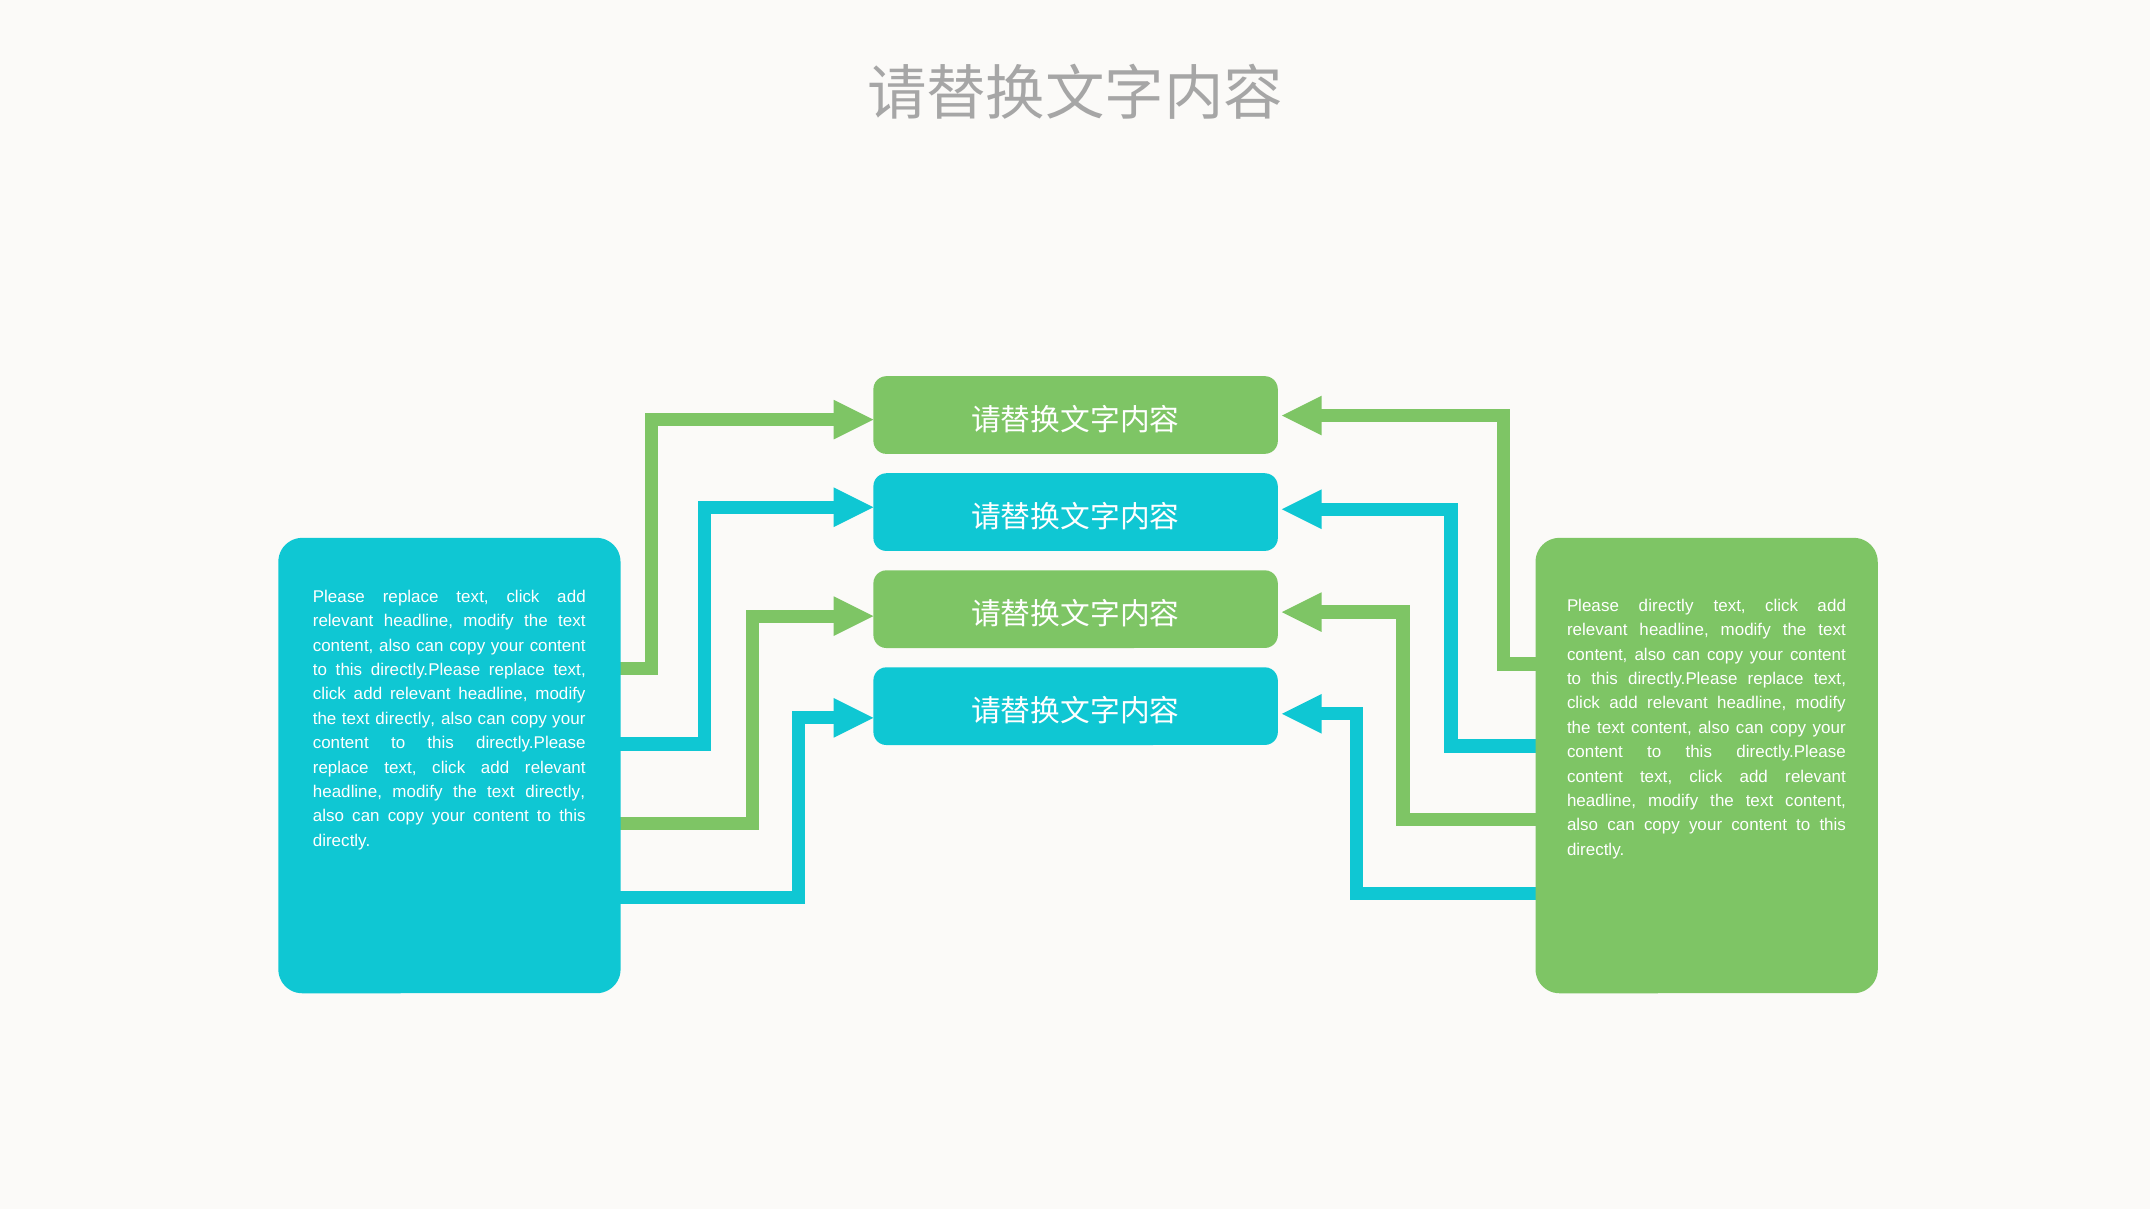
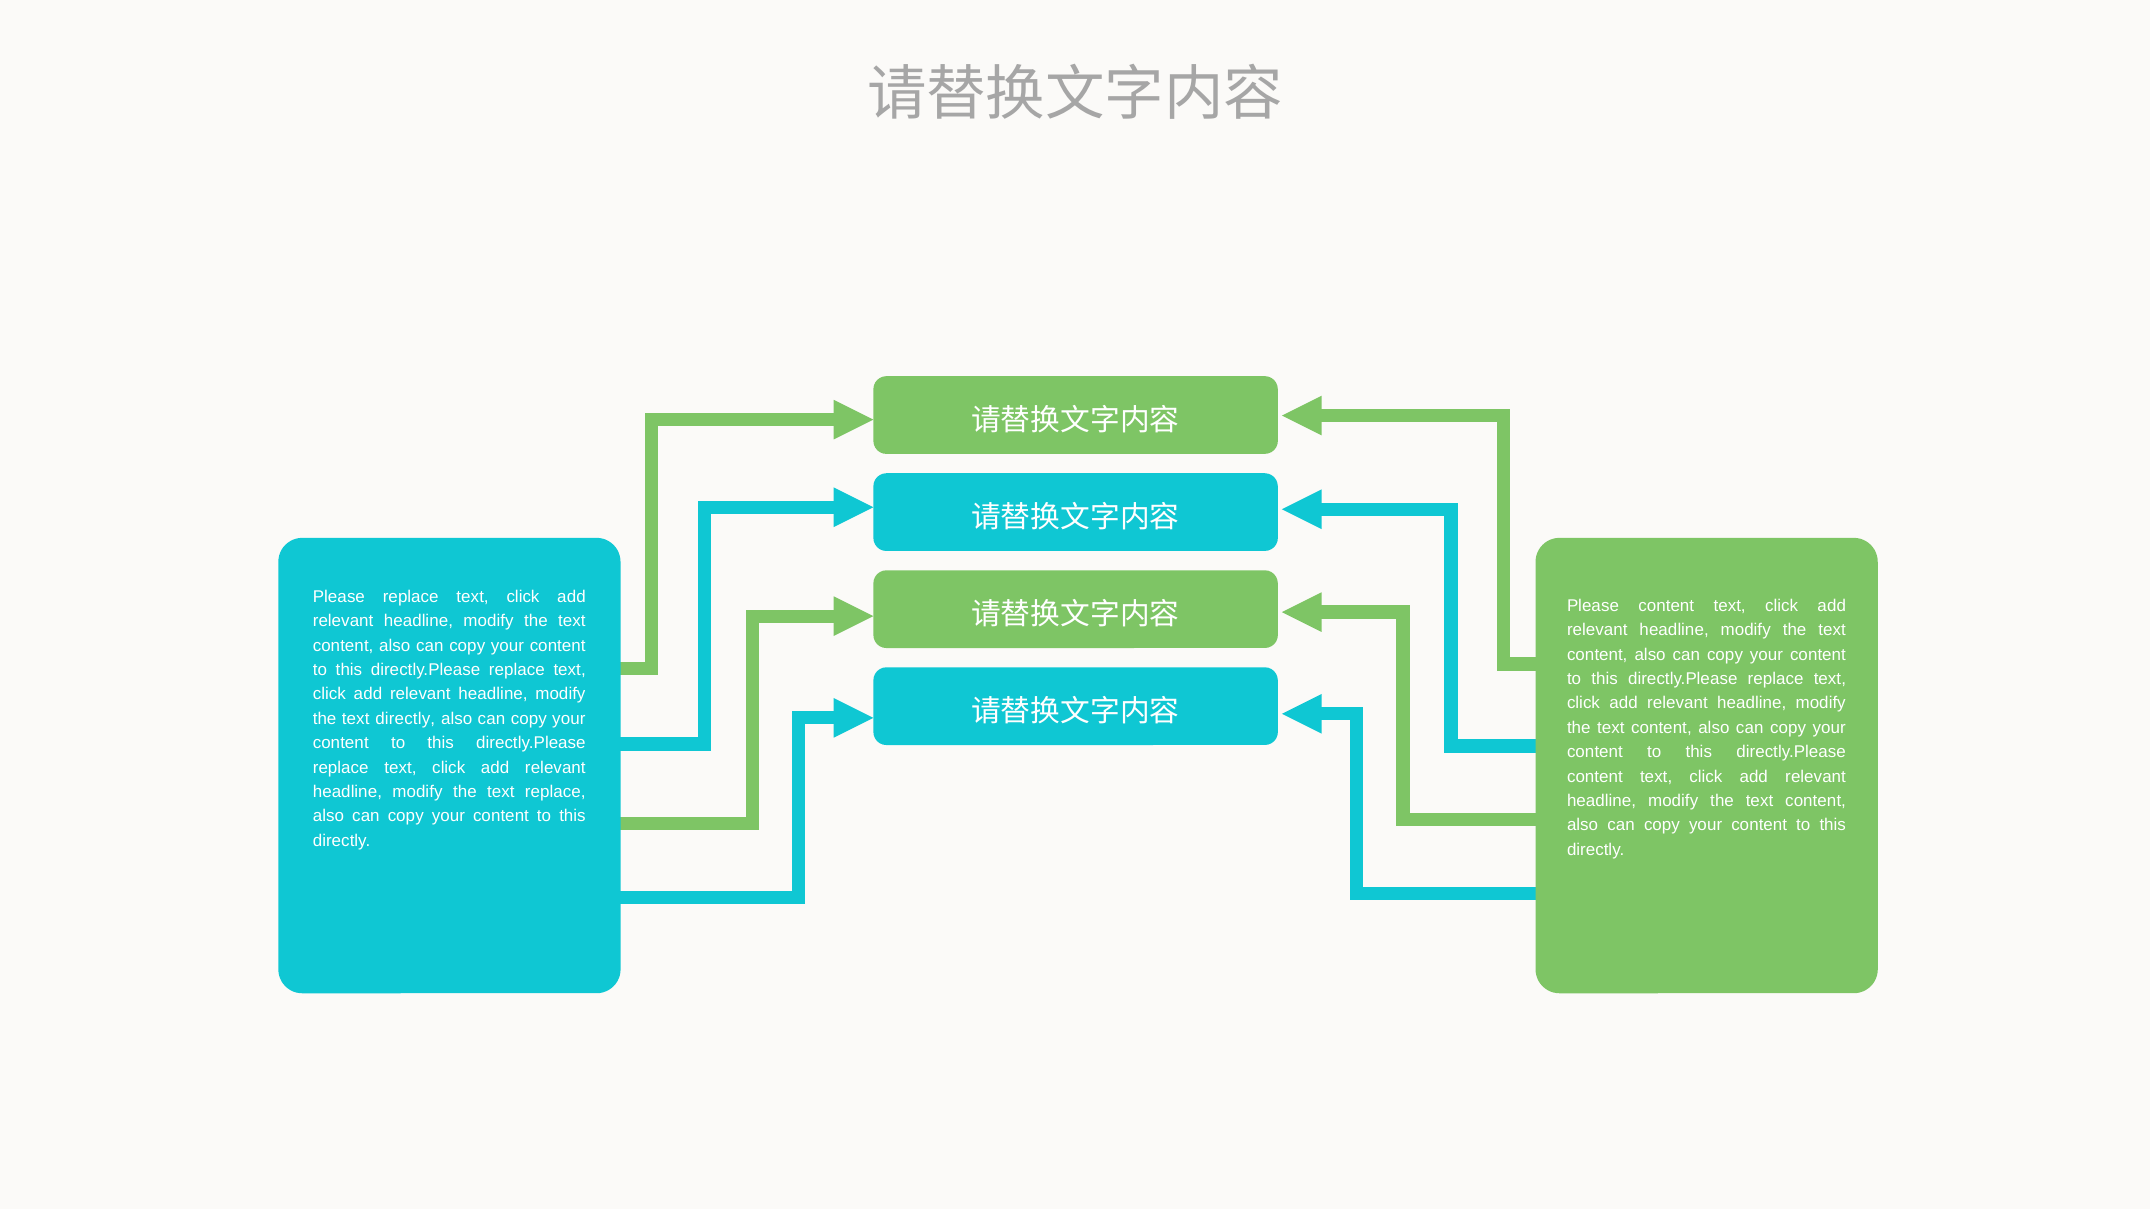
Please directly: directly -> content
directly at (555, 792): directly -> replace
